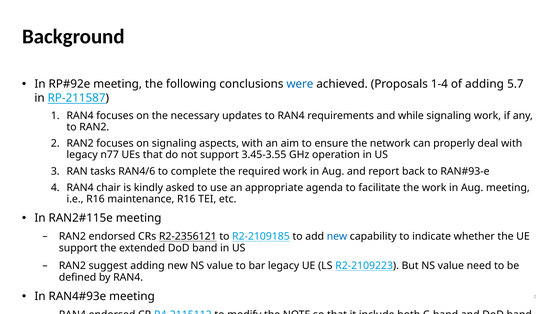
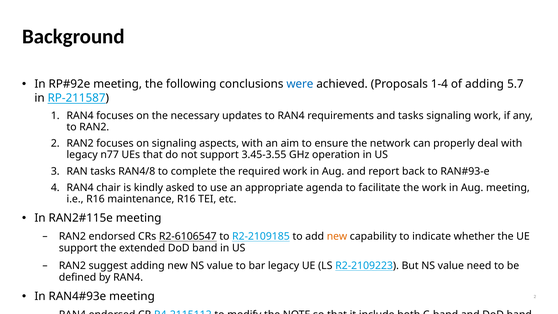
and while: while -> tasks
RAN4/6: RAN4/6 -> RAN4/8
R2-2356121: R2-2356121 -> R2-6106547
new at (337, 236) colour: blue -> orange
